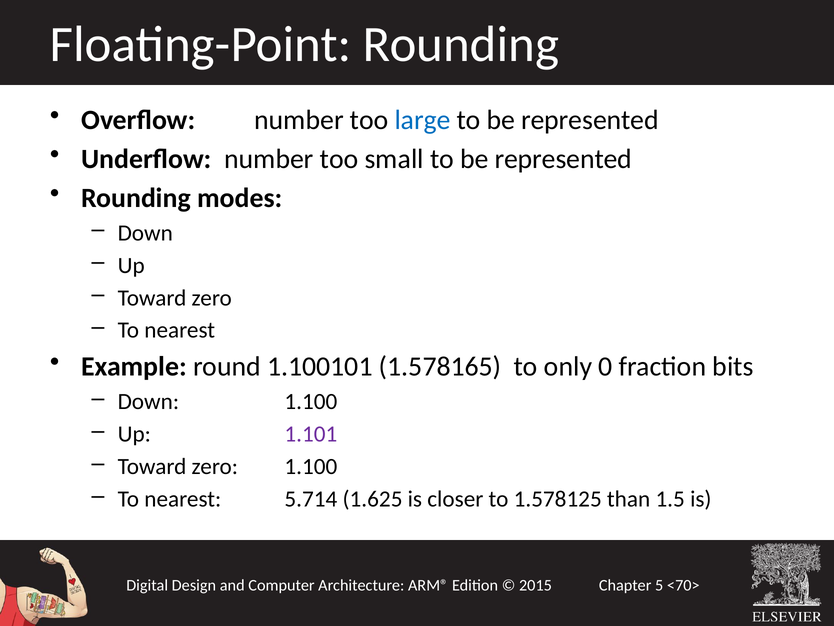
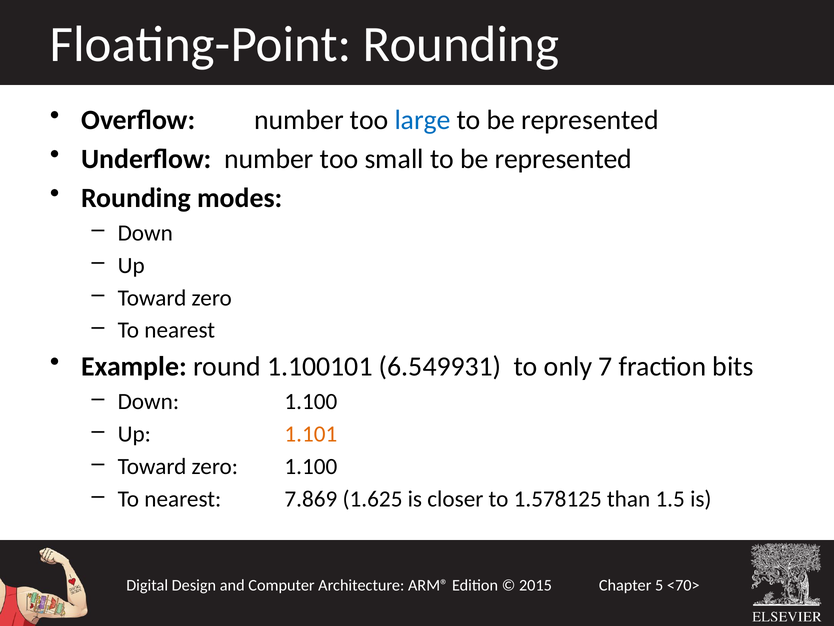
1.578165: 1.578165 -> 6.549931
0: 0 -> 7
1.101 colour: purple -> orange
5.714: 5.714 -> 7.869
